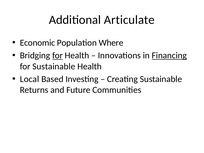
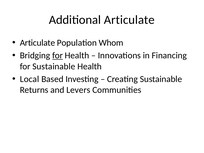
Economic at (37, 43): Economic -> Articulate
Where: Where -> Whom
Financing underline: present -> none
Future: Future -> Levers
